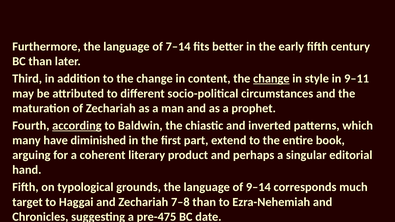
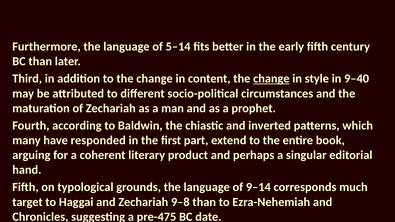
7–14: 7–14 -> 5–14
9–11: 9–11 -> 9–40
according underline: present -> none
diminished: diminished -> responded
7–8: 7–8 -> 9–8
